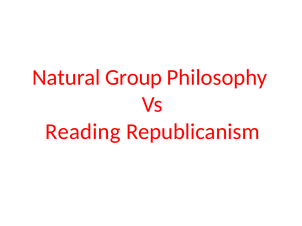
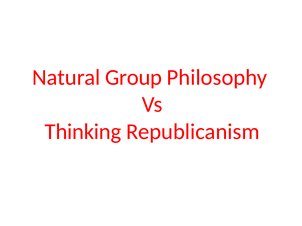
Reading: Reading -> Thinking
